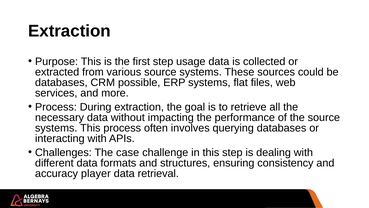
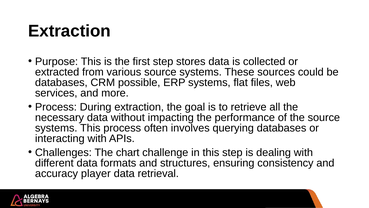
usage: usage -> stores
case: case -> chart
